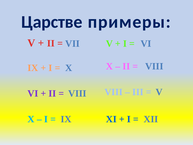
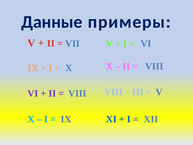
Царстве: Царстве -> Данные
